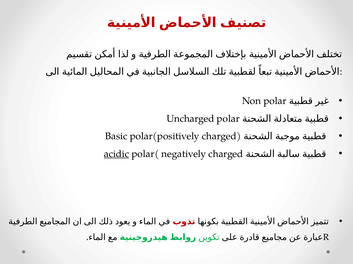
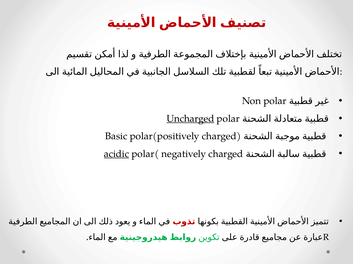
Uncharged underline: none -> present
